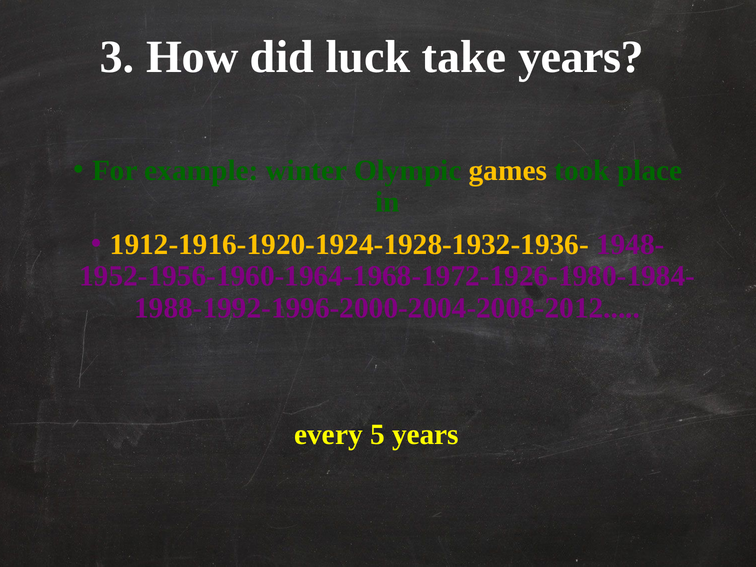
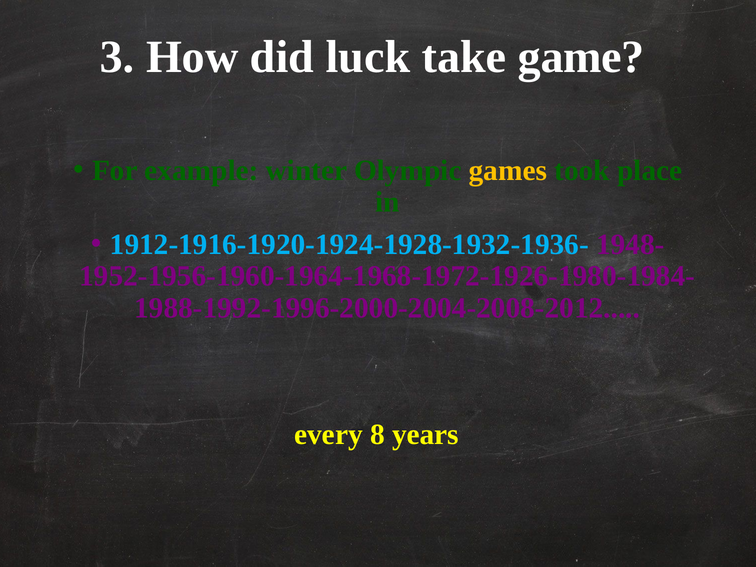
take years: years -> game
1912-1916-1920-1924-1928-1932-1936- colour: yellow -> light blue
5: 5 -> 8
